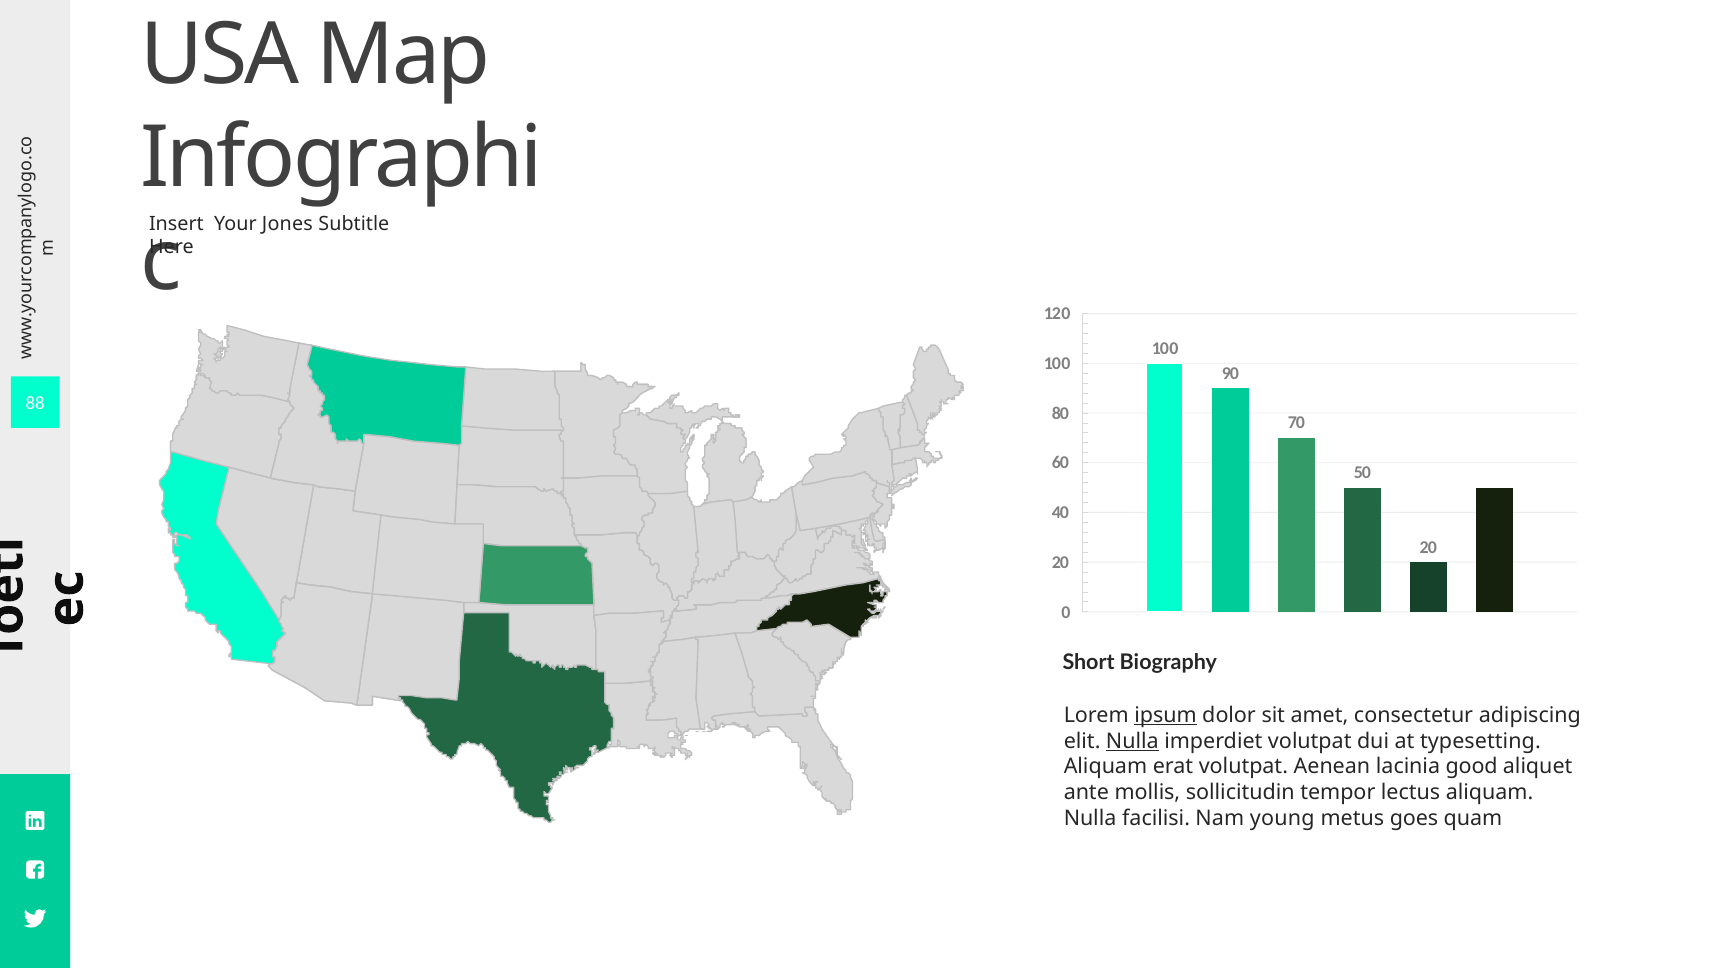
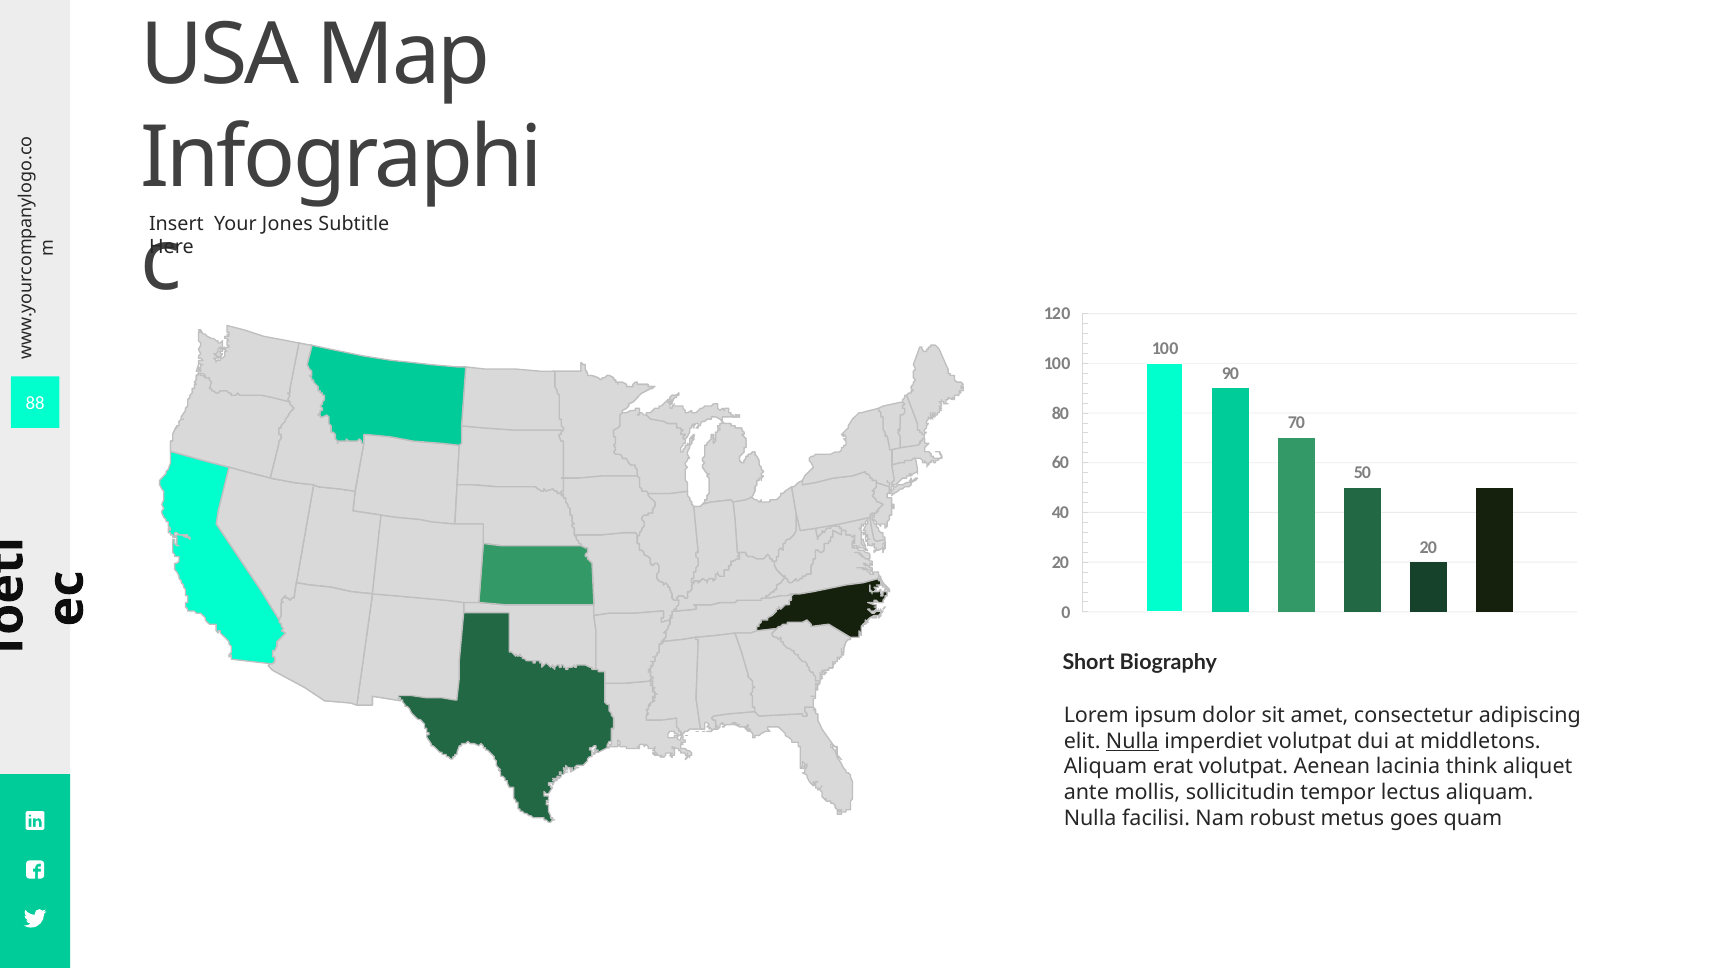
ipsum underline: present -> none
typesetting: typesetting -> middletons
good: good -> think
young: young -> robust
